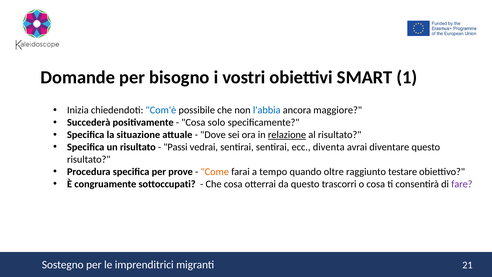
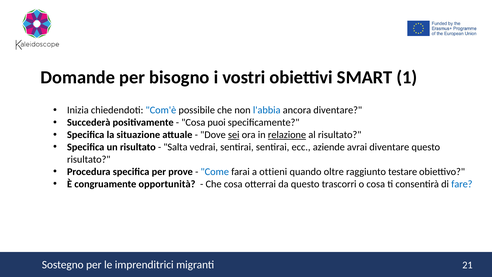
ancora maggiore: maggiore -> diventare
solo: solo -> puoi
sei underline: none -> present
Passi: Passi -> Salta
diventa: diventa -> aziende
Come colour: orange -> blue
tempo: tempo -> ottieni
sottoccupati: sottoccupati -> opportunità
fare colour: purple -> blue
